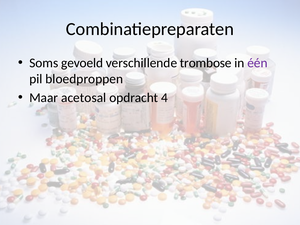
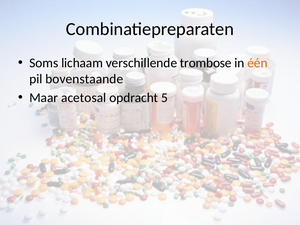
gevoeld: gevoeld -> lichaam
één colour: purple -> orange
bloedproppen: bloedproppen -> bovenstaande
4: 4 -> 5
